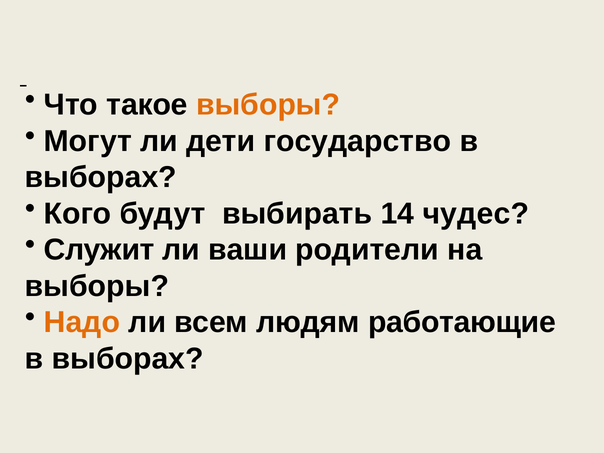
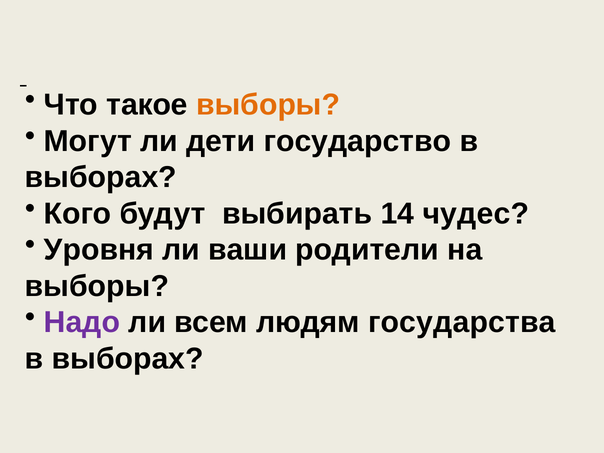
Служит: Служит -> Уровня
Надо colour: orange -> purple
работающие: работающие -> государства
